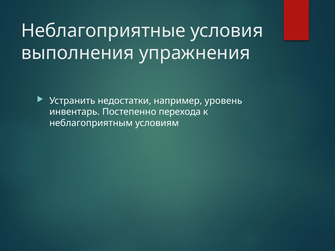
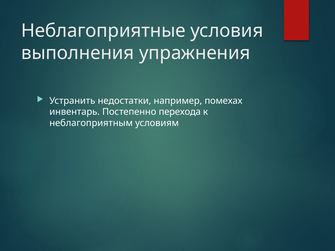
уровень: уровень -> помехах
